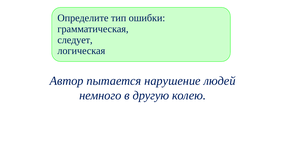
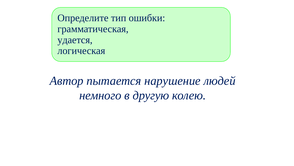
следует: следует -> удается
